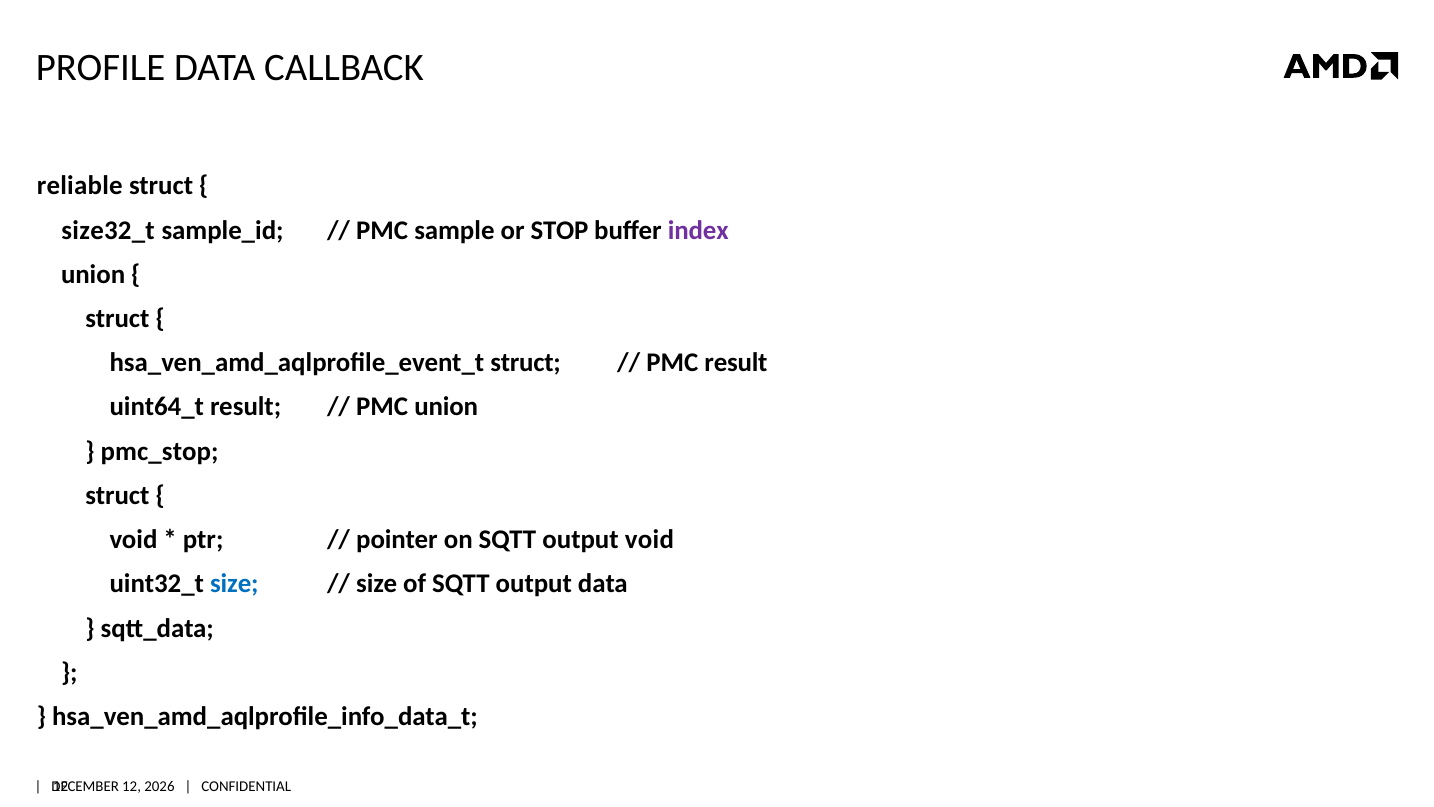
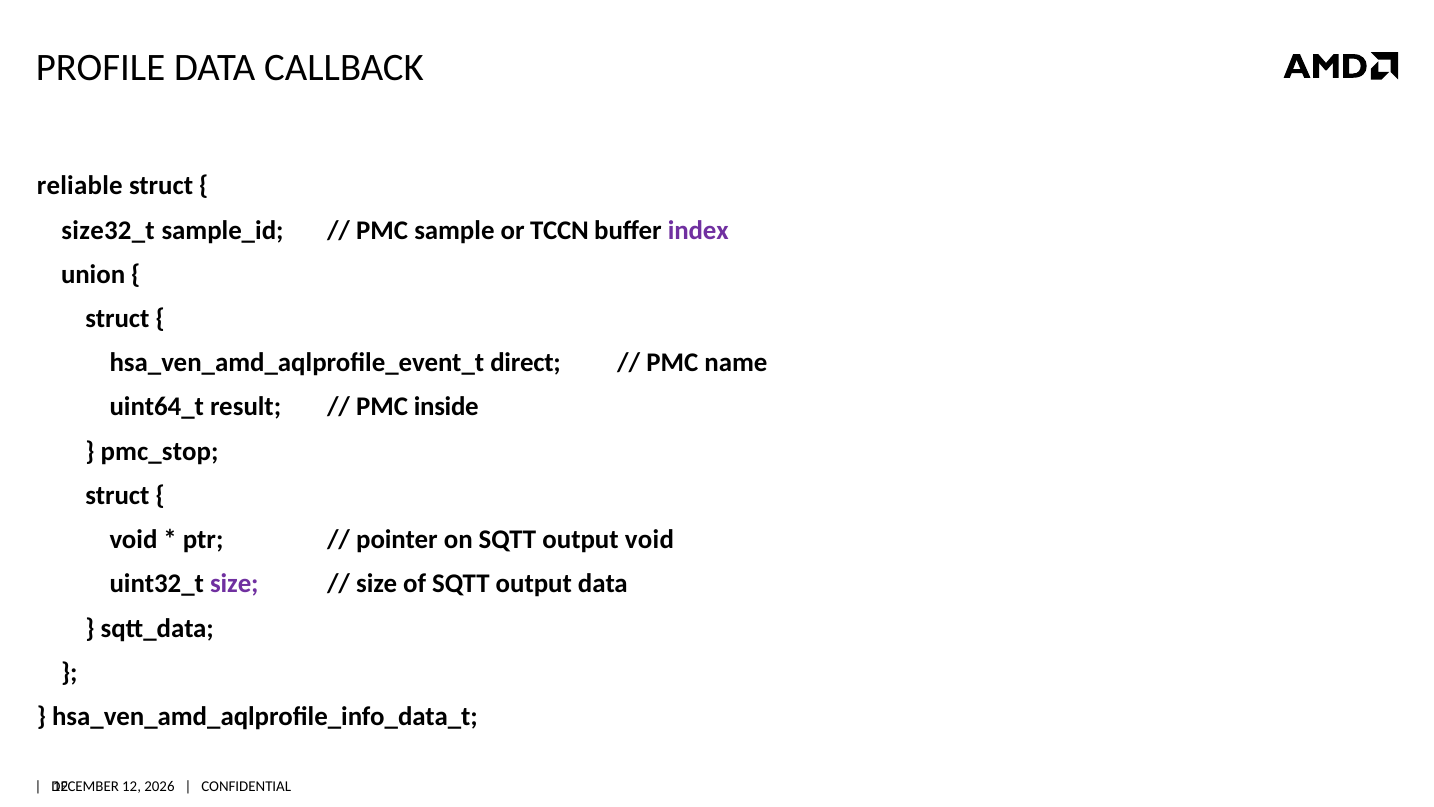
STOP: STOP -> TCCN
hsa_ven_amd_aqlprofile_event_t struct: struct -> direct
PMC result: result -> name
PMC union: union -> inside
size at (234, 584) colour: blue -> purple
